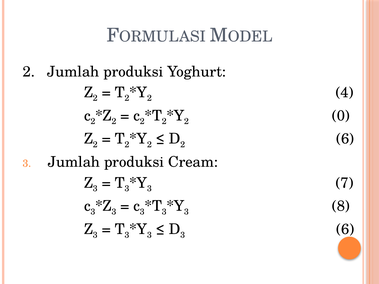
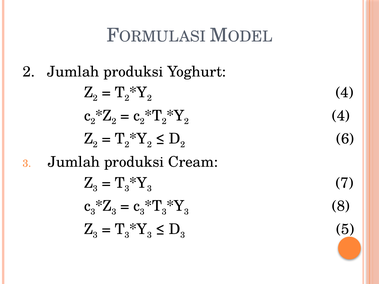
0 at (341, 116): 0 -> 4
6 at (345, 230): 6 -> 5
